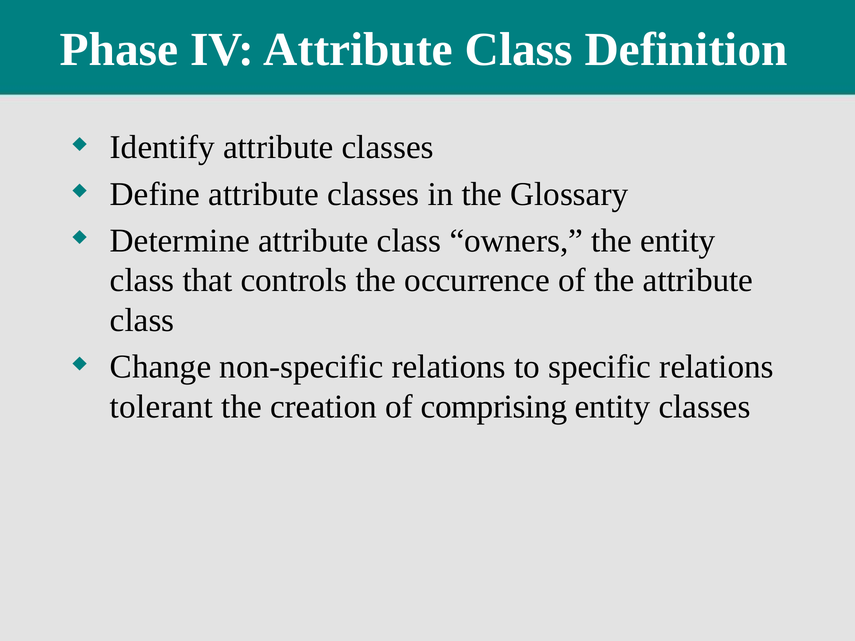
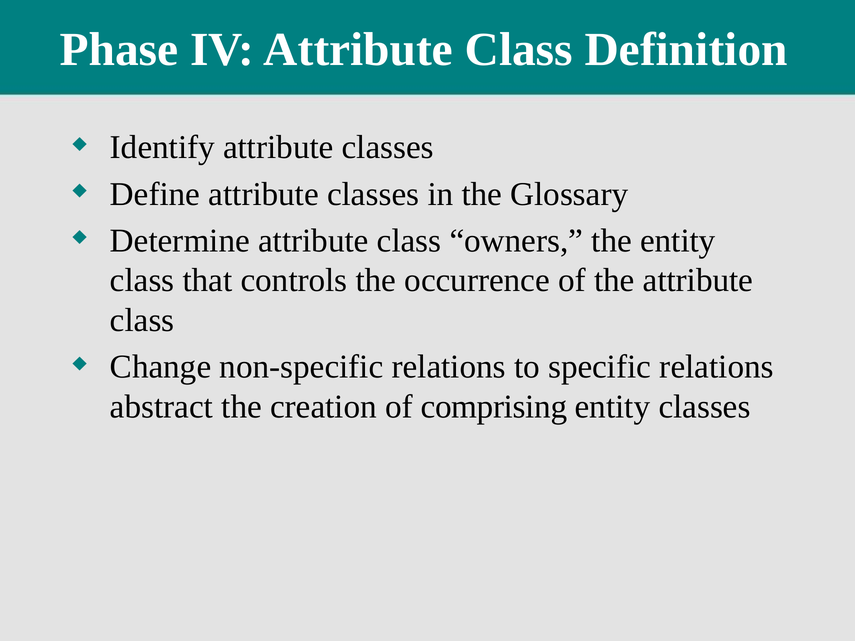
tolerant: tolerant -> abstract
